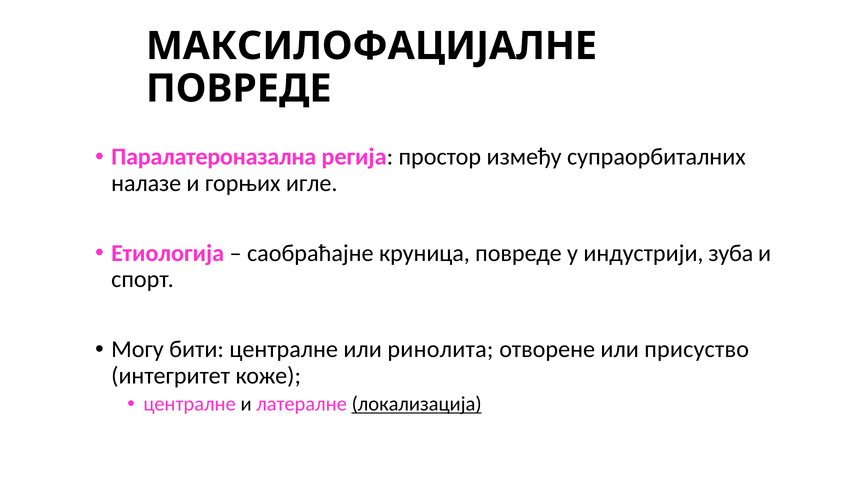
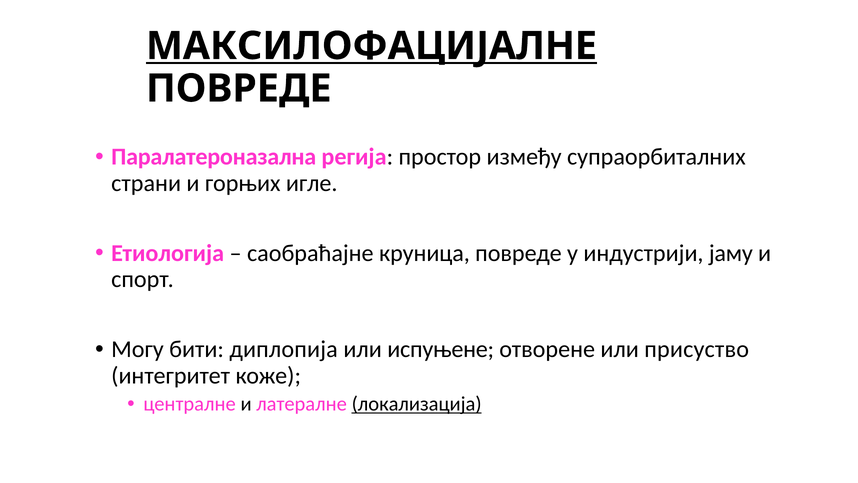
МАКСИЛОФАЦИЈАЛНЕ underline: none -> present
налазе: налазе -> страни
зуба: зуба -> јаму
бити централне: централне -> диплопија
ринолита: ринолита -> испуњене
